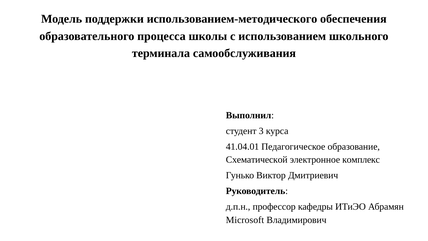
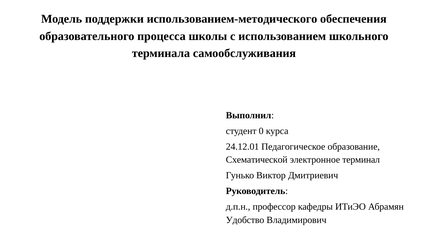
3: 3 -> 0
41.04.01: 41.04.01 -> 24.12.01
комплекс: комплекс -> терминал
Microsoft: Microsoft -> Удобство
